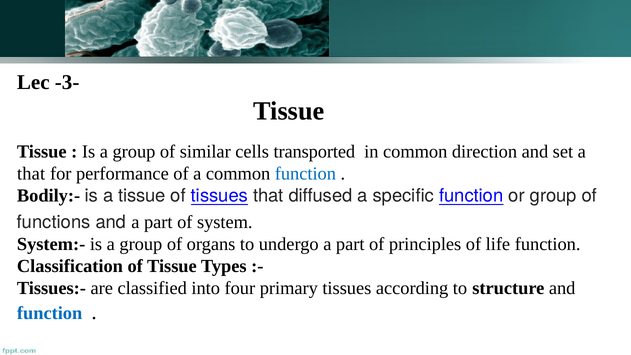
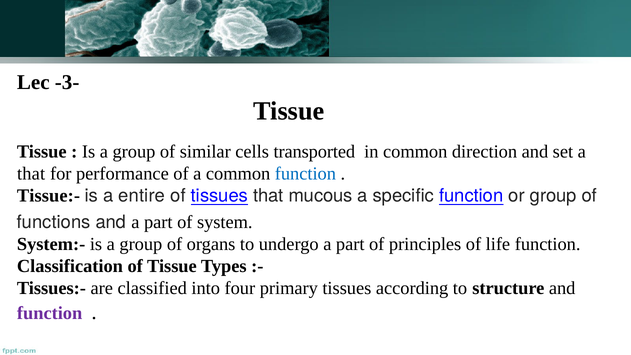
Bodily:-: Bodily:- -> Tissue:-
a tissue: tissue -> entire
diffused: diffused -> mucous
function at (50, 313) colour: blue -> purple
